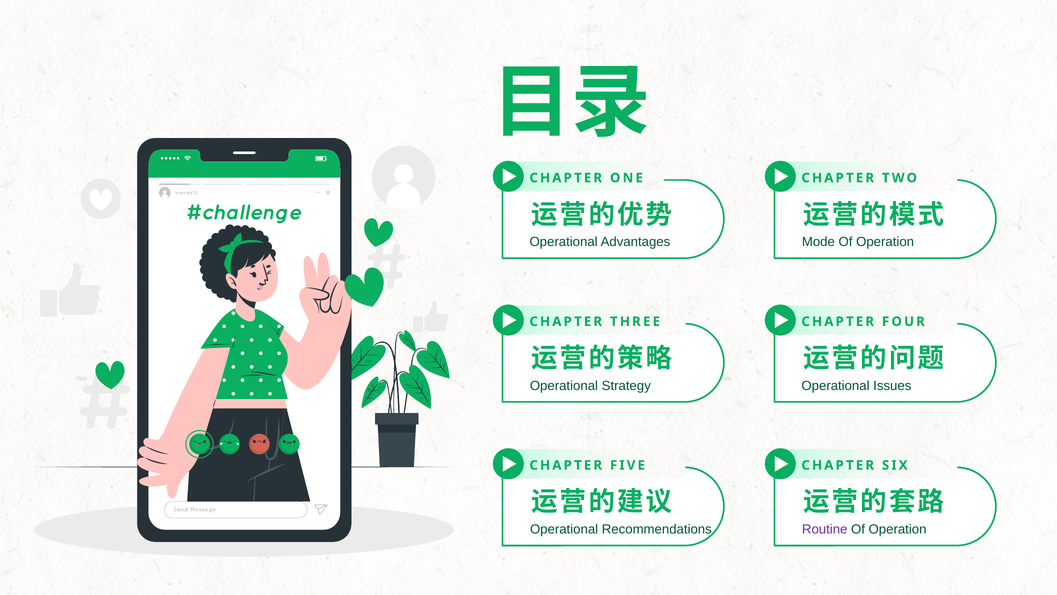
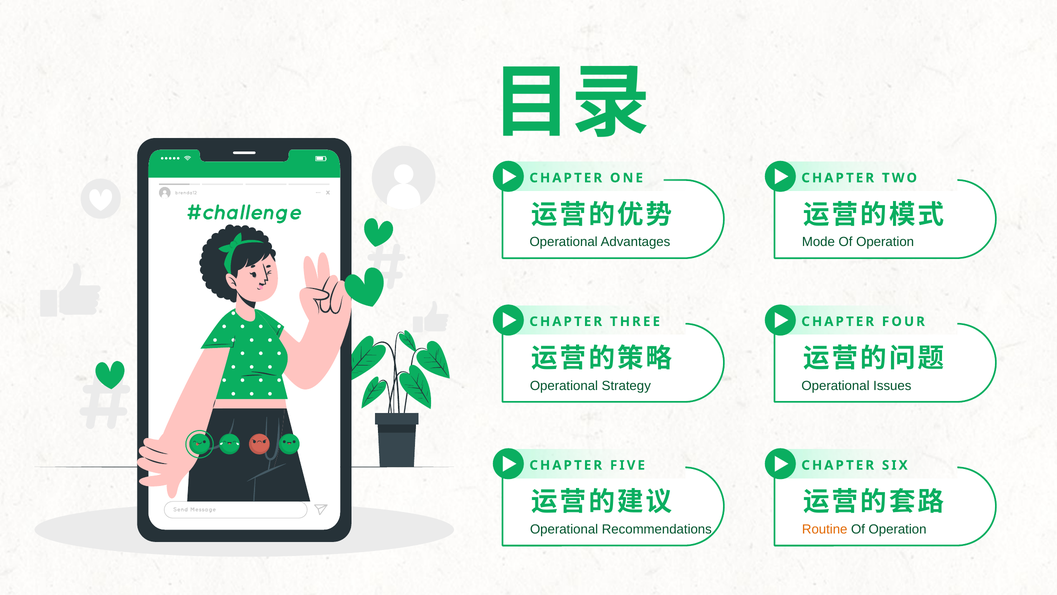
Routine colour: purple -> orange
